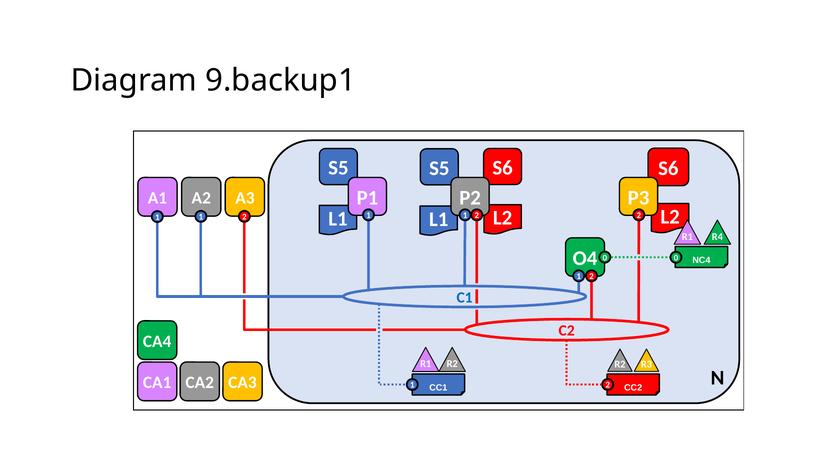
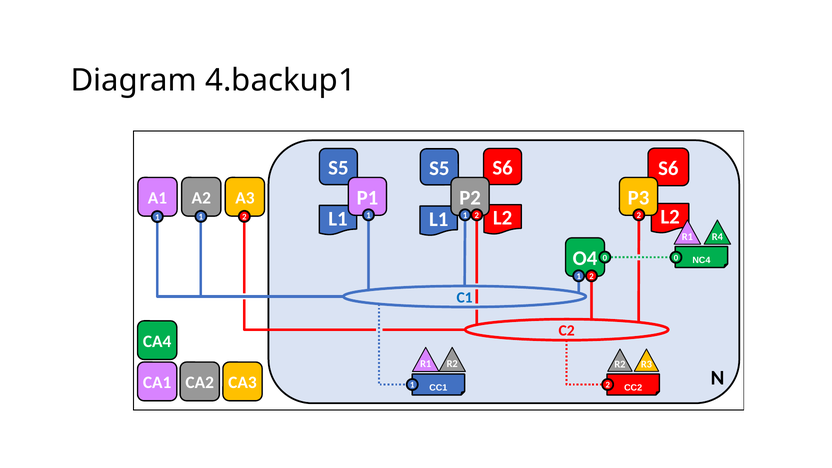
9.backup1: 9.backup1 -> 4.backup1
